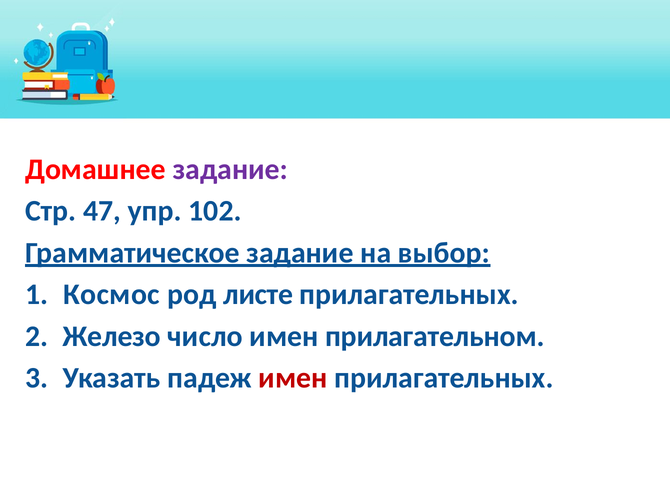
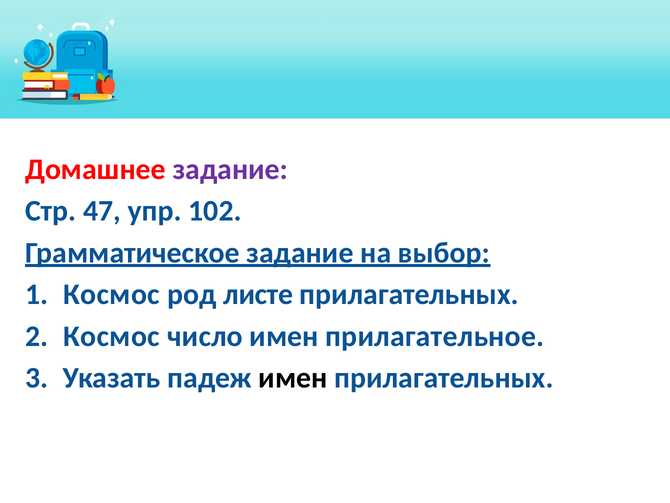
Железо at (112, 336): Железо -> Космос
прилагательном: прилагательном -> прилагательное
имен at (293, 378) colour: red -> black
